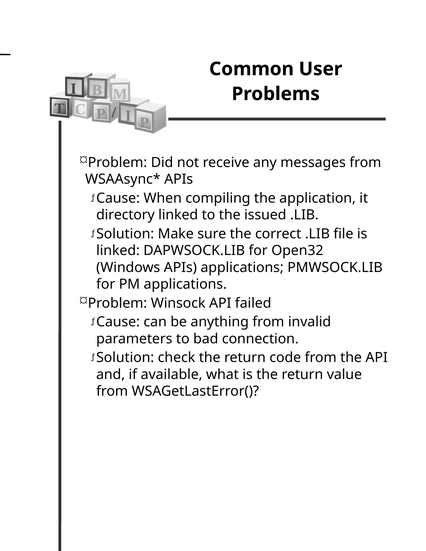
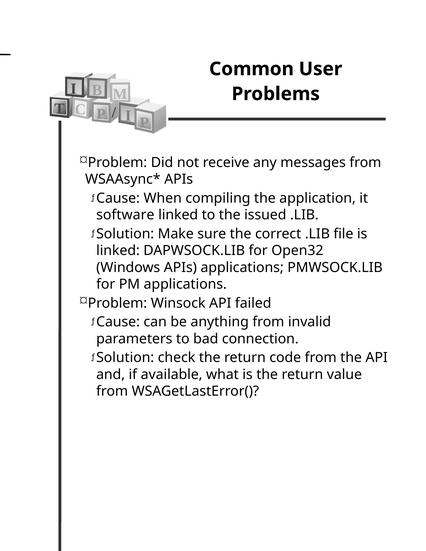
directory: directory -> software
